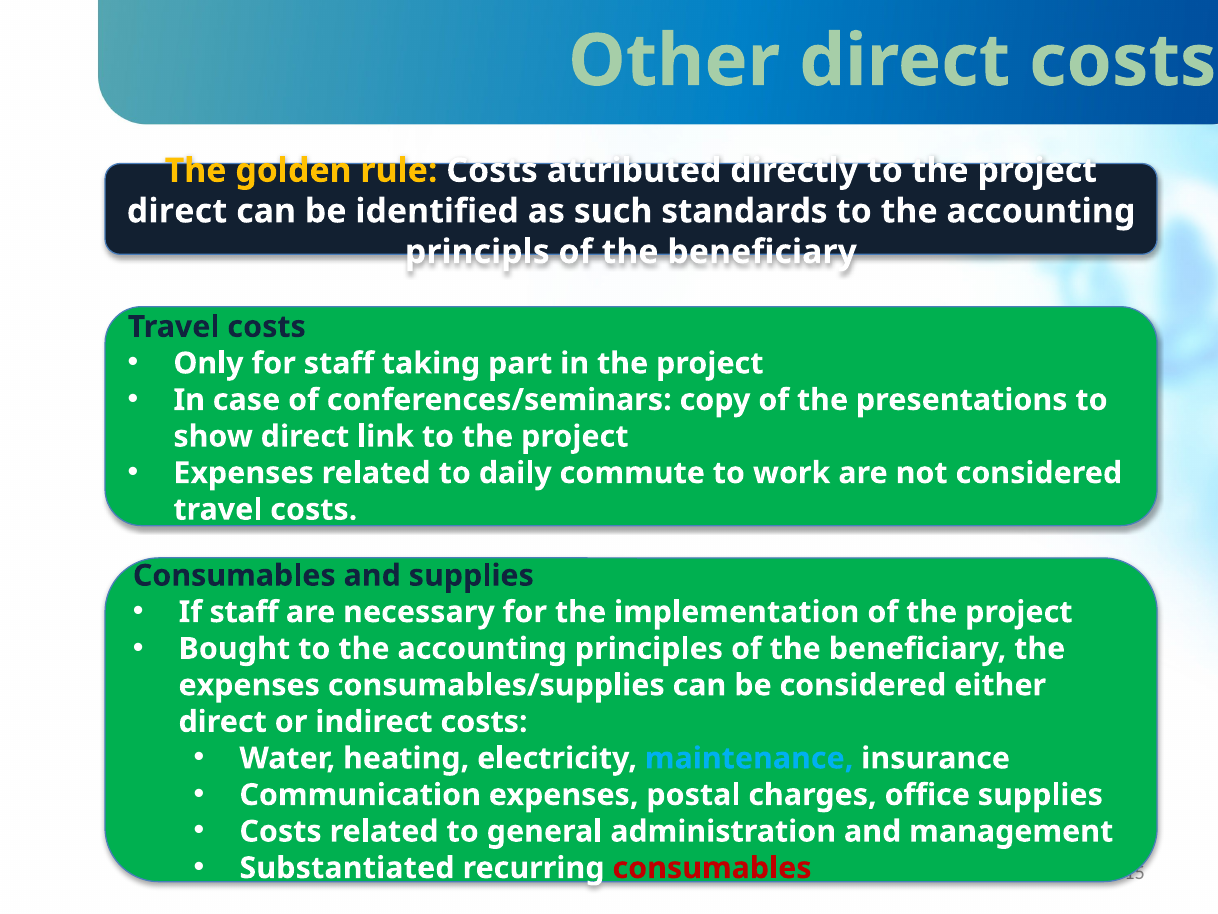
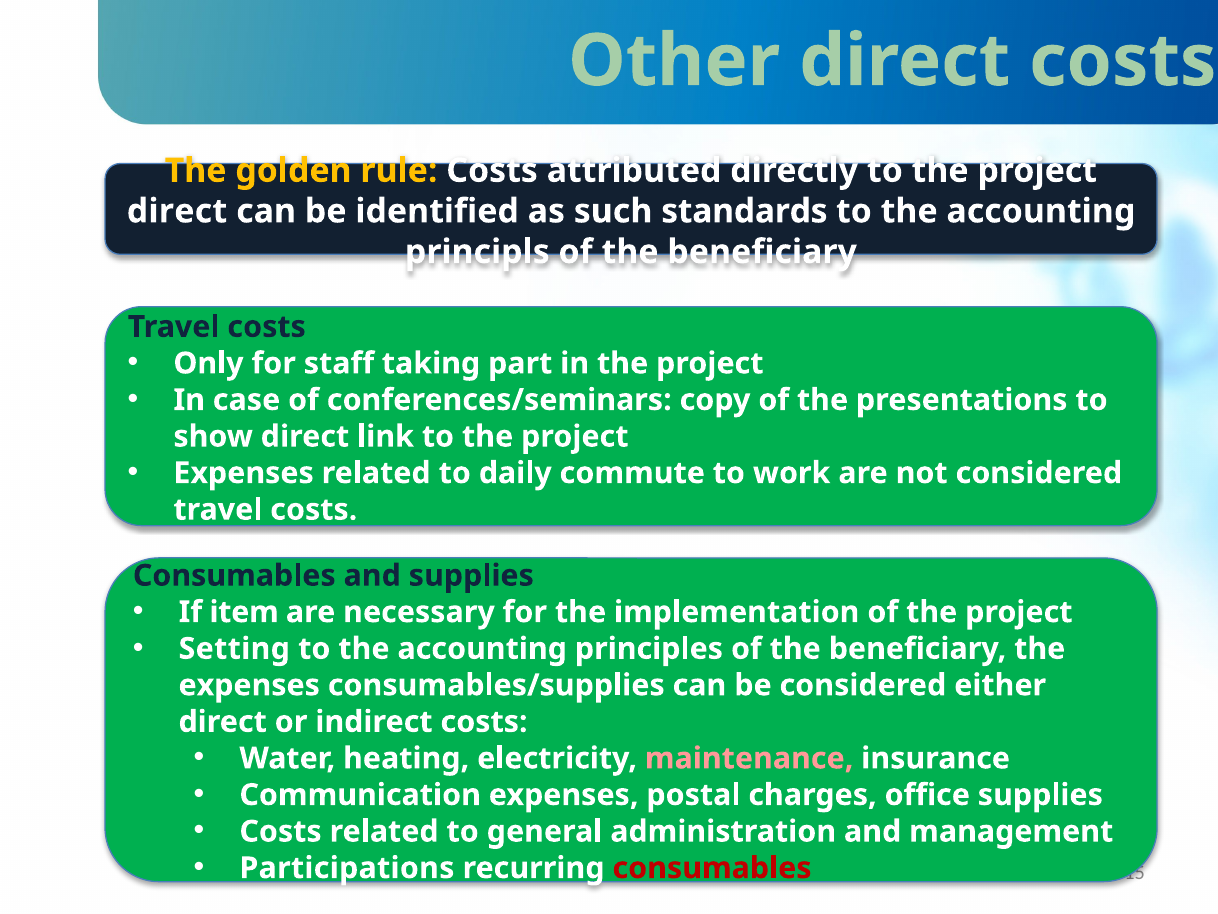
If staff: staff -> item
Bought: Bought -> Setting
maintenance colour: light blue -> pink
Substantiated: Substantiated -> Participations
